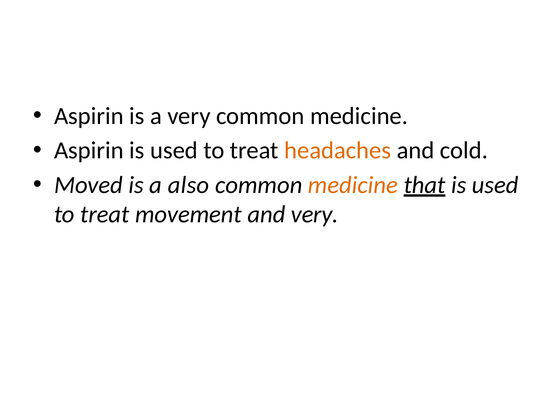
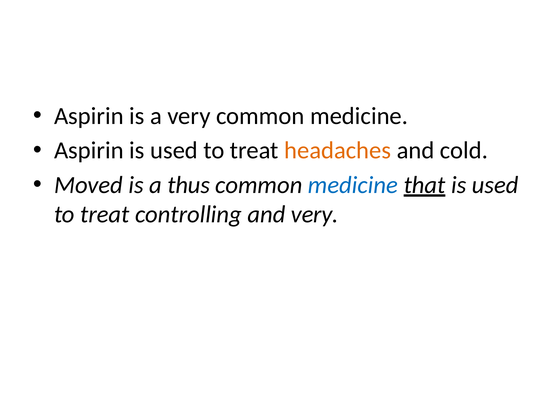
also: also -> thus
medicine at (353, 185) colour: orange -> blue
movement: movement -> controlling
